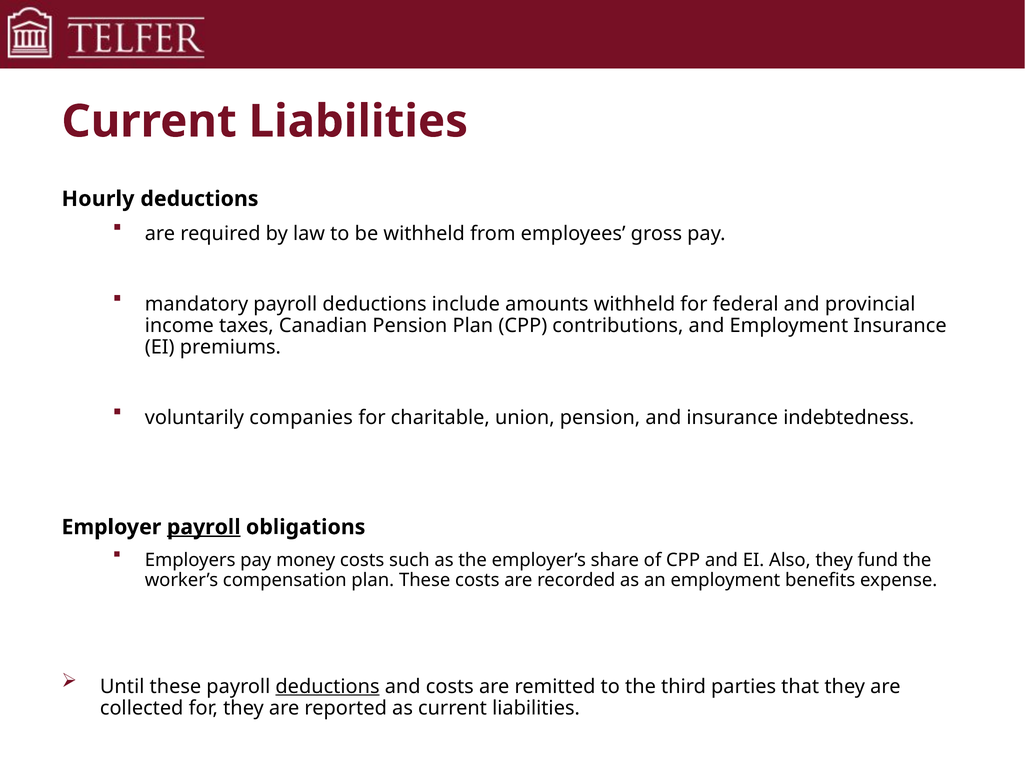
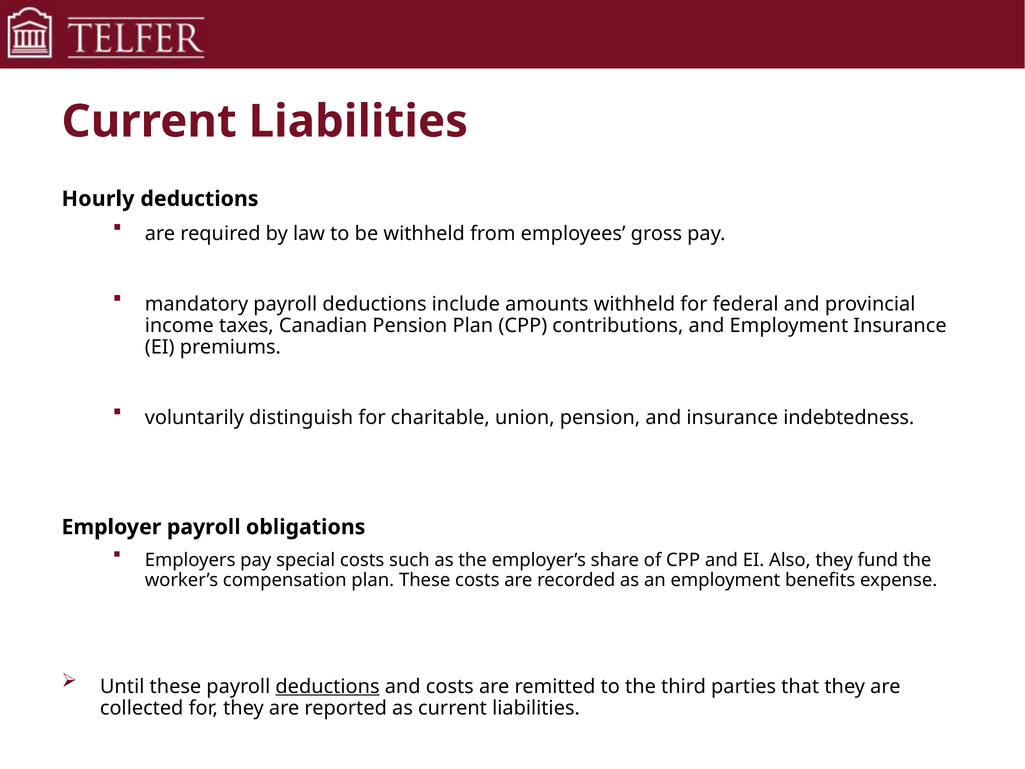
companies: companies -> distinguish
payroll at (204, 527) underline: present -> none
money: money -> special
